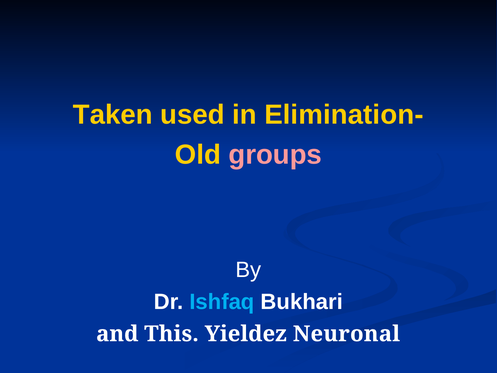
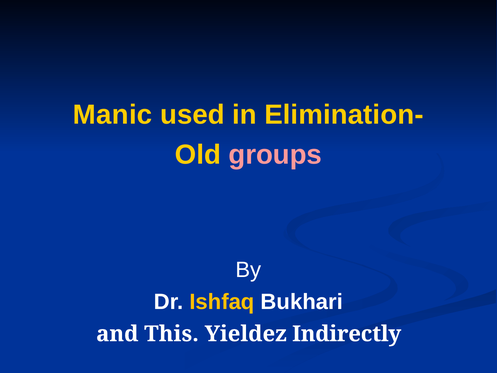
Taken: Taken -> Manic
Ishfaq colour: light blue -> yellow
Neuronal: Neuronal -> Indirectly
